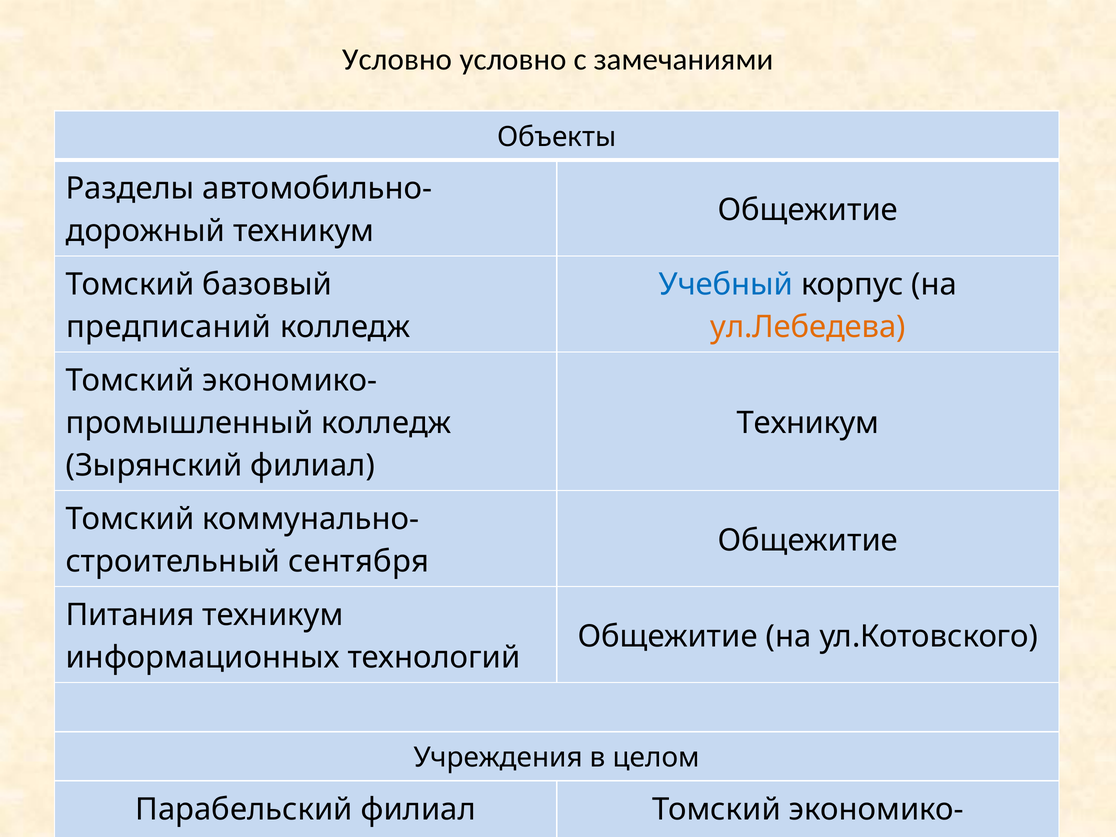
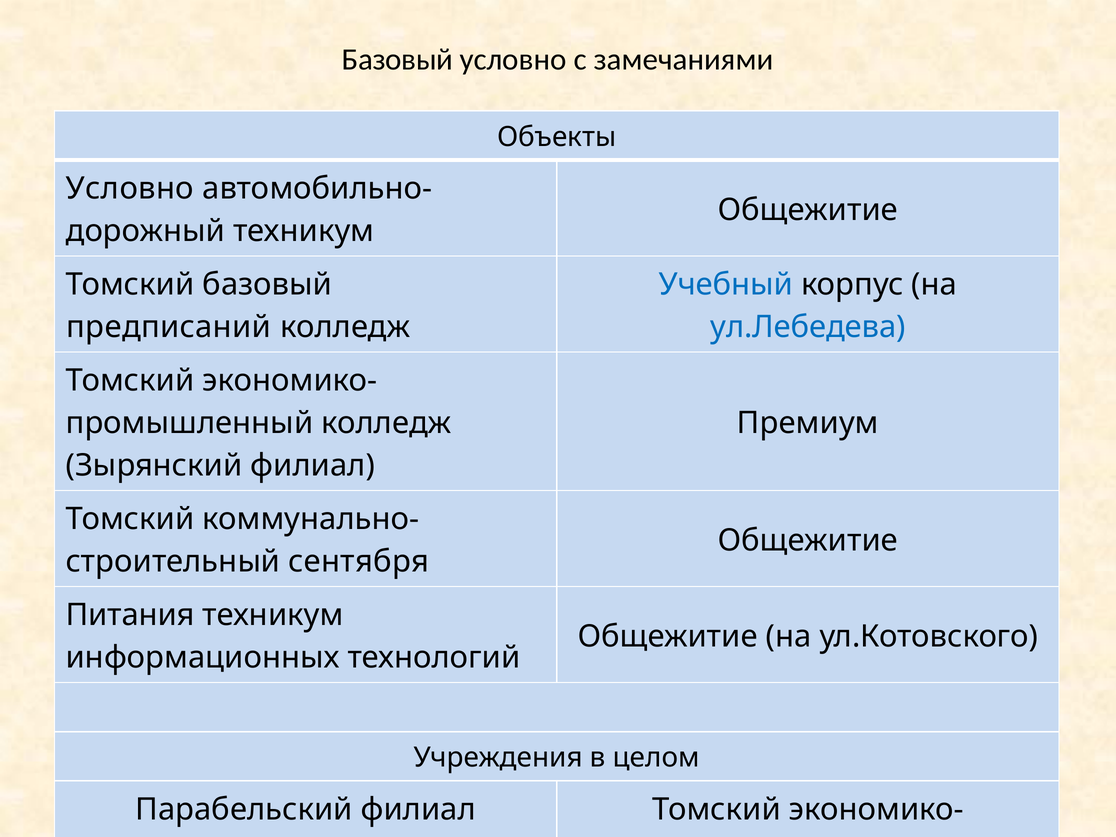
Условно at (397, 59): Условно -> Базовый
Разделы at (130, 189): Разделы -> Условно
ул.Лебедева colour: orange -> blue
Техникум at (808, 423): Техникум -> Премиум
